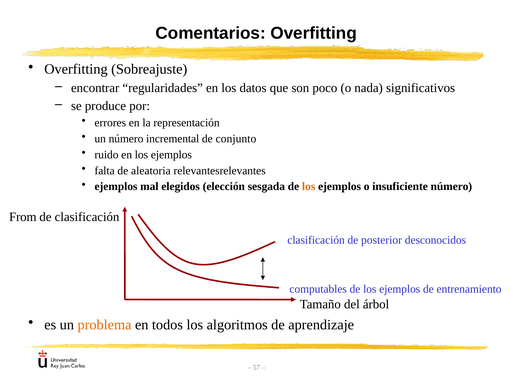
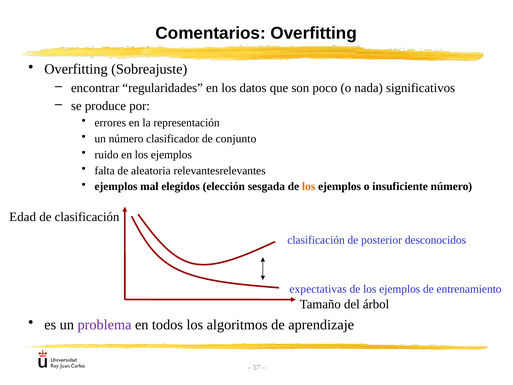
incremental: incremental -> clasificador
From: From -> Edad
computables: computables -> expectativas
problema colour: orange -> purple
